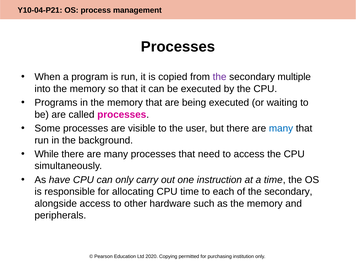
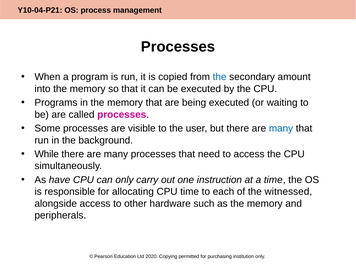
the at (220, 77) colour: purple -> blue
multiple: multiple -> amount
of the secondary: secondary -> witnessed
